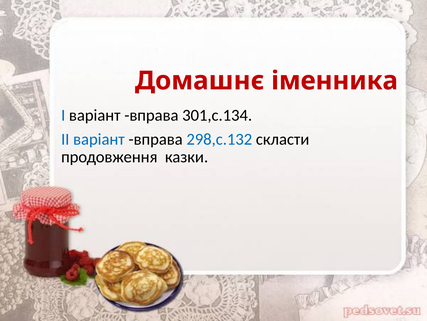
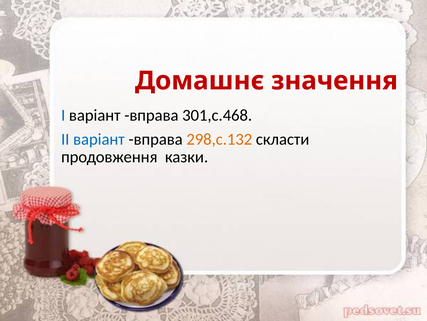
іменника: іменника -> значення
301,с.134: 301,с.134 -> 301,с.468
298,с.132 colour: blue -> orange
